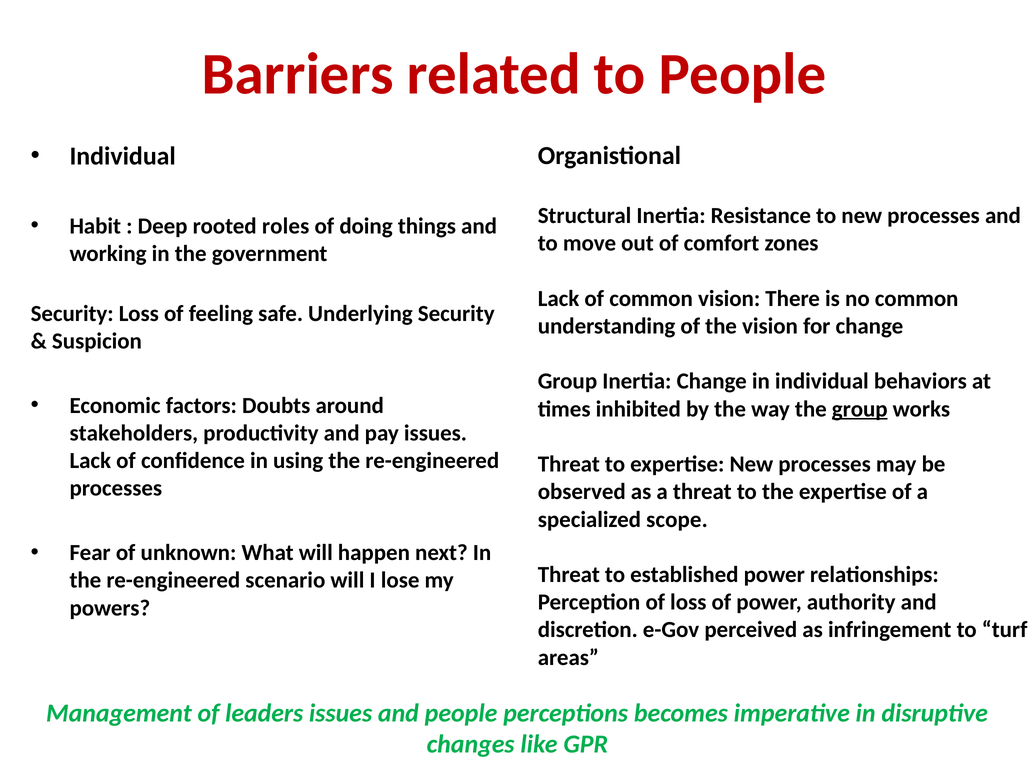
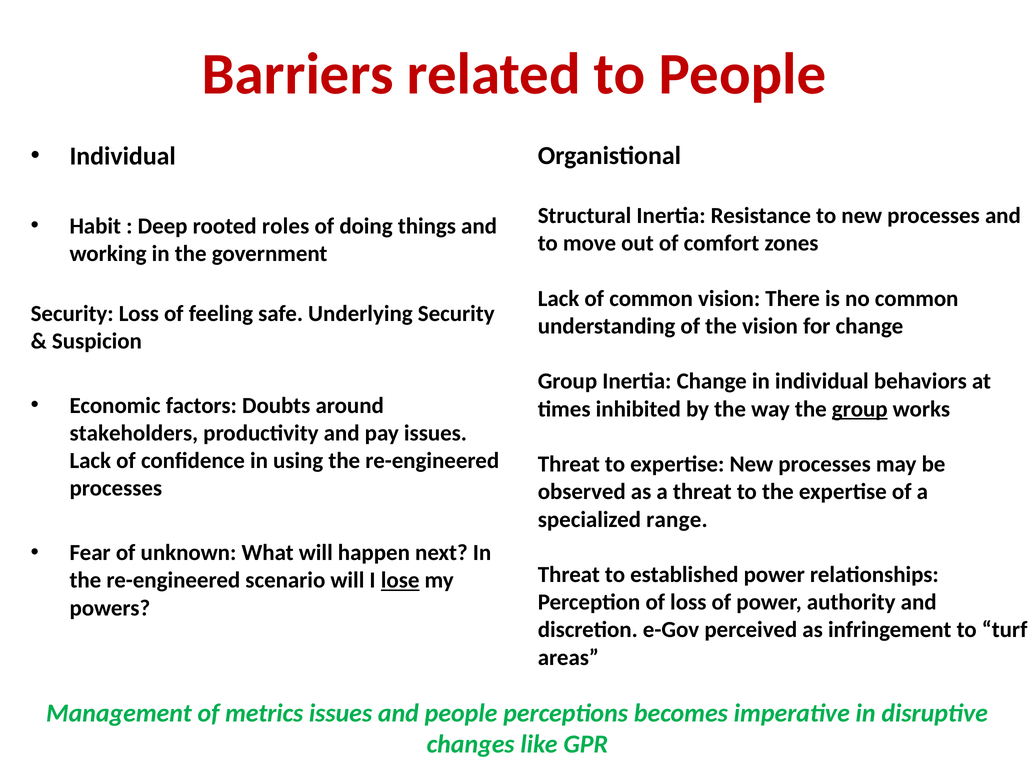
scope: scope -> range
lose underline: none -> present
leaders: leaders -> metrics
